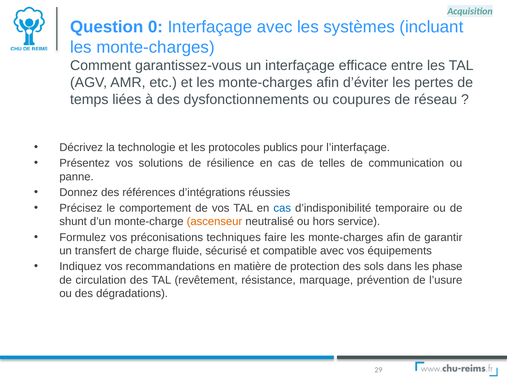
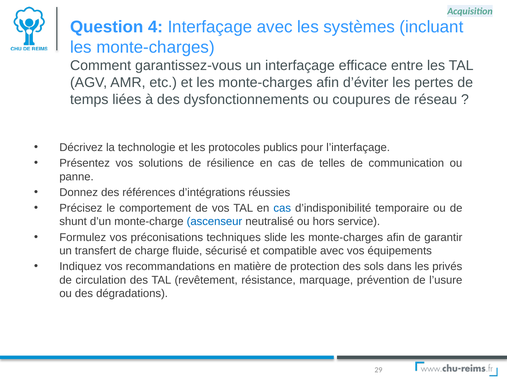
0: 0 -> 4
ascenseur colour: orange -> blue
faire: faire -> slide
phase: phase -> privés
